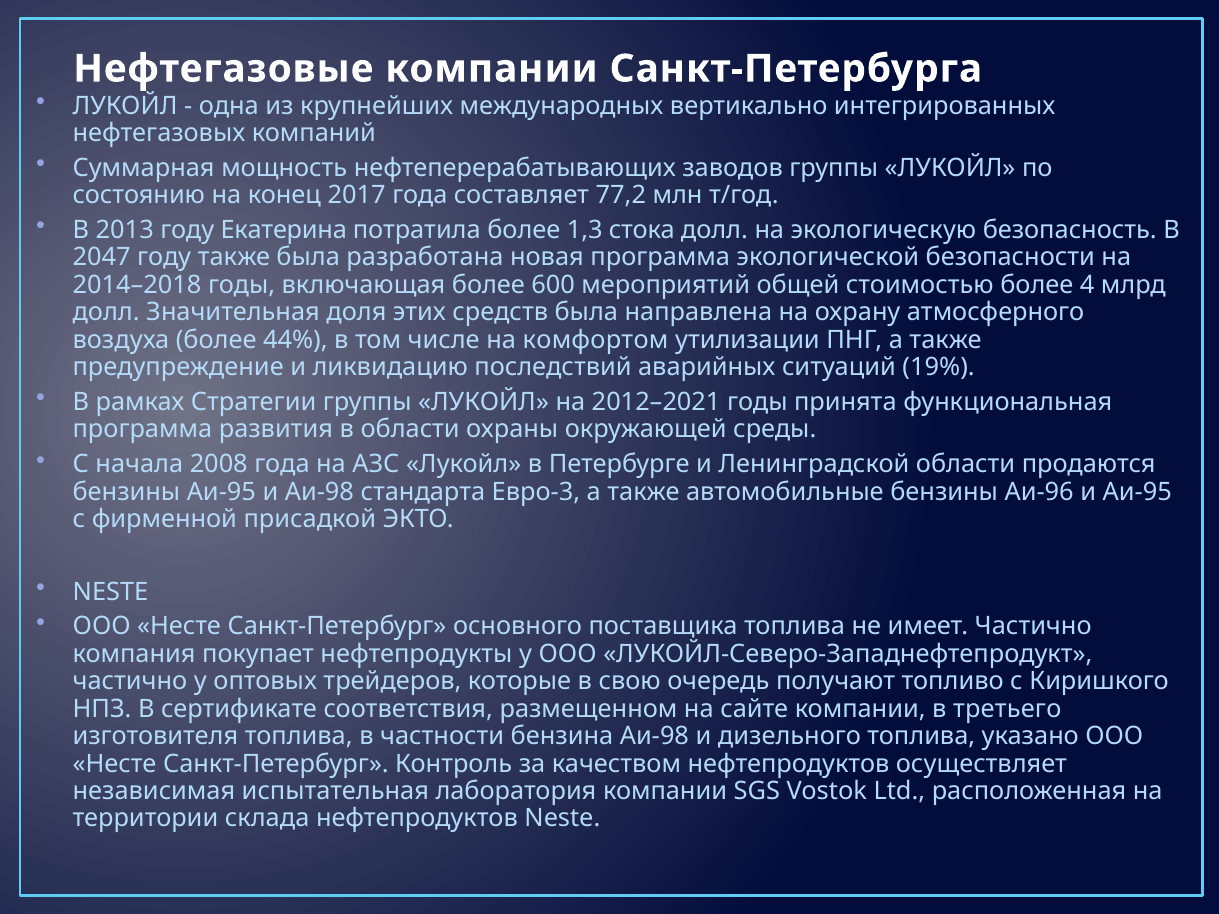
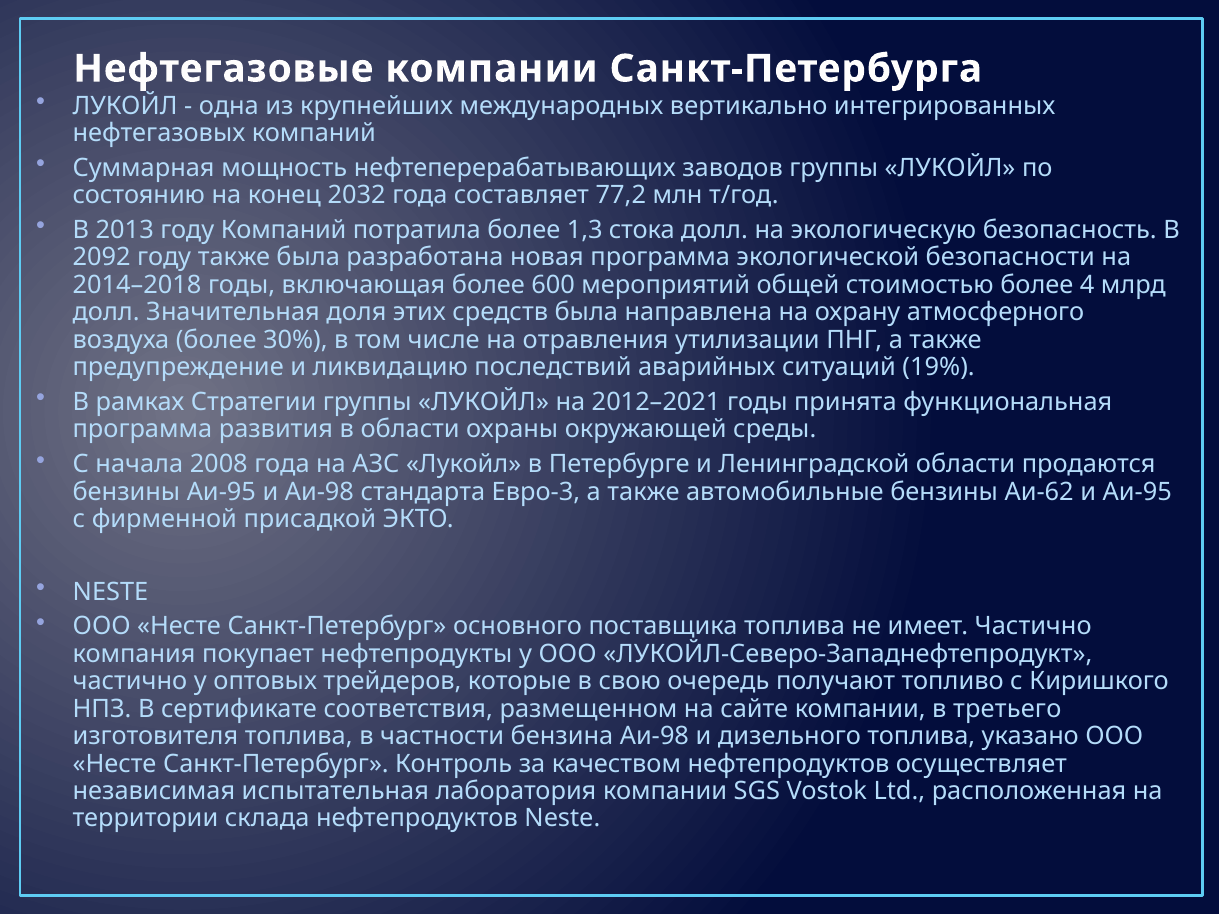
2017: 2017 -> 2032
году Екатерина: Екатерина -> Компаний
2047: 2047 -> 2092
44%: 44% -> 30%
комфортом: комфортом -> отравления
Аи-96: Аи-96 -> Аи-62
